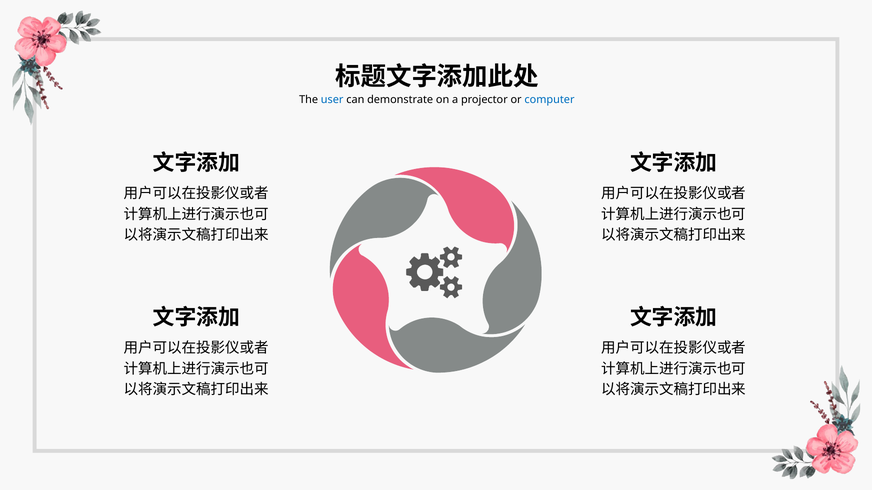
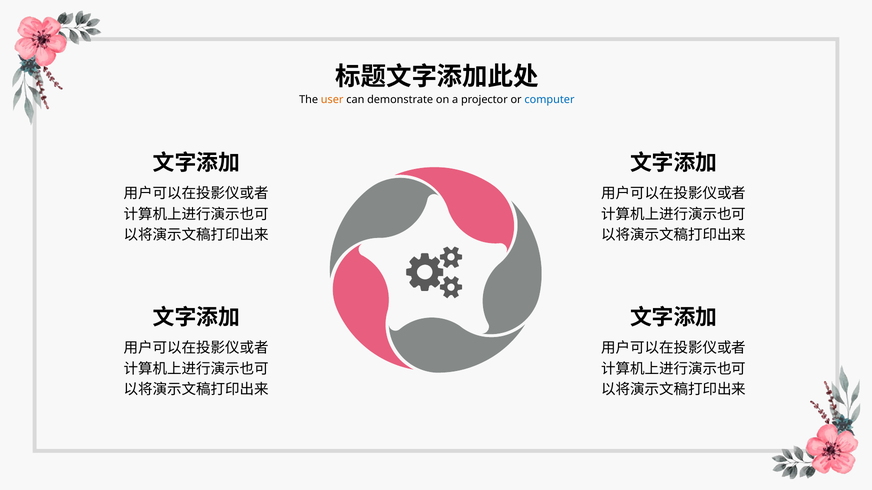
user colour: blue -> orange
